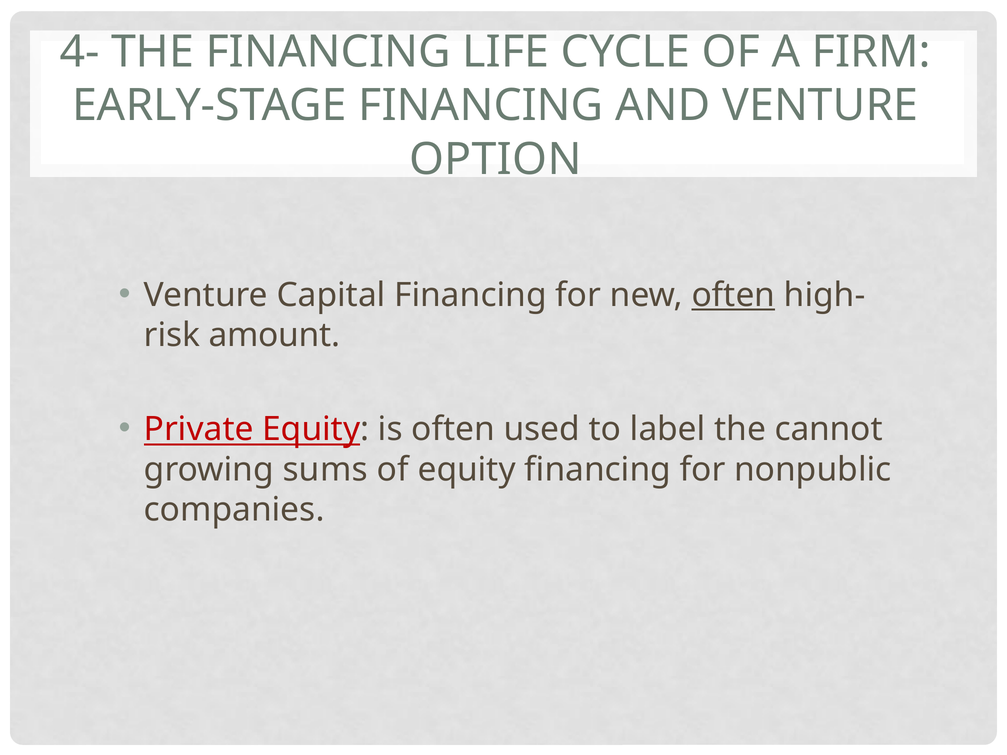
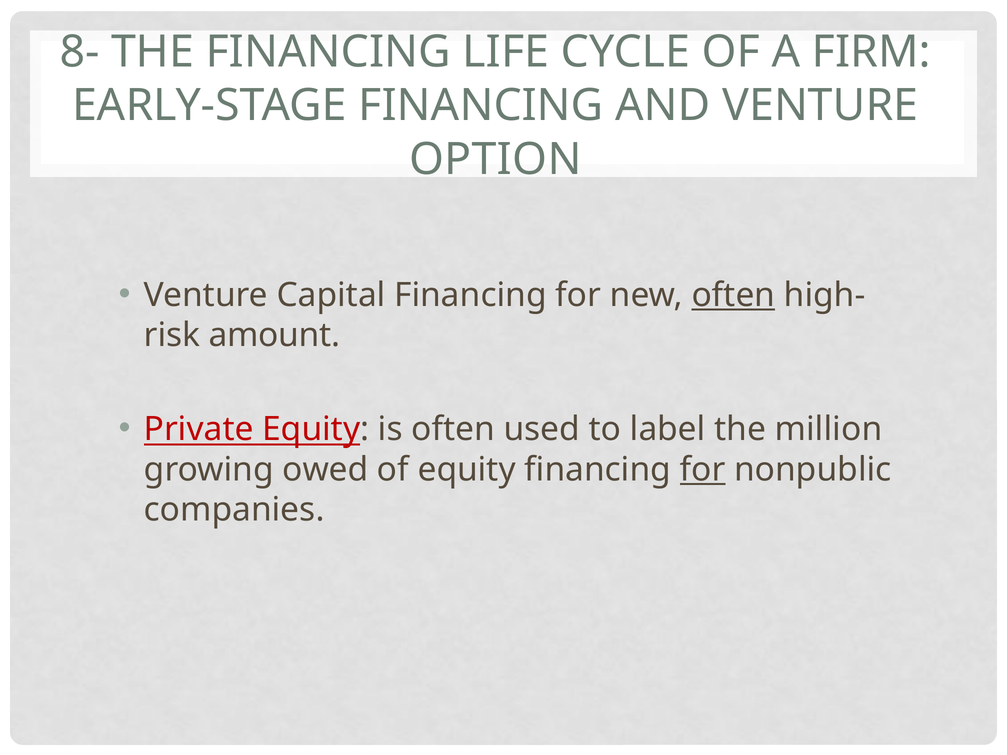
4-: 4- -> 8-
cannot: cannot -> million
sums: sums -> owed
for at (703, 470) underline: none -> present
